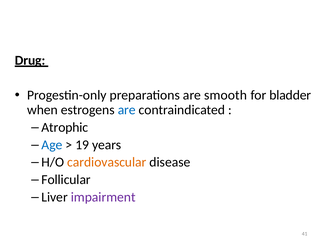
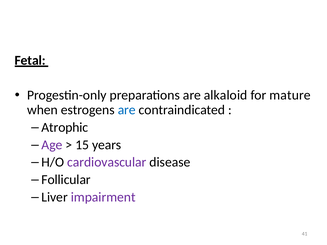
Drug: Drug -> Fetal
smooth: smooth -> alkaloid
bladder: bladder -> mature
Age colour: blue -> purple
19: 19 -> 15
cardiovascular colour: orange -> purple
